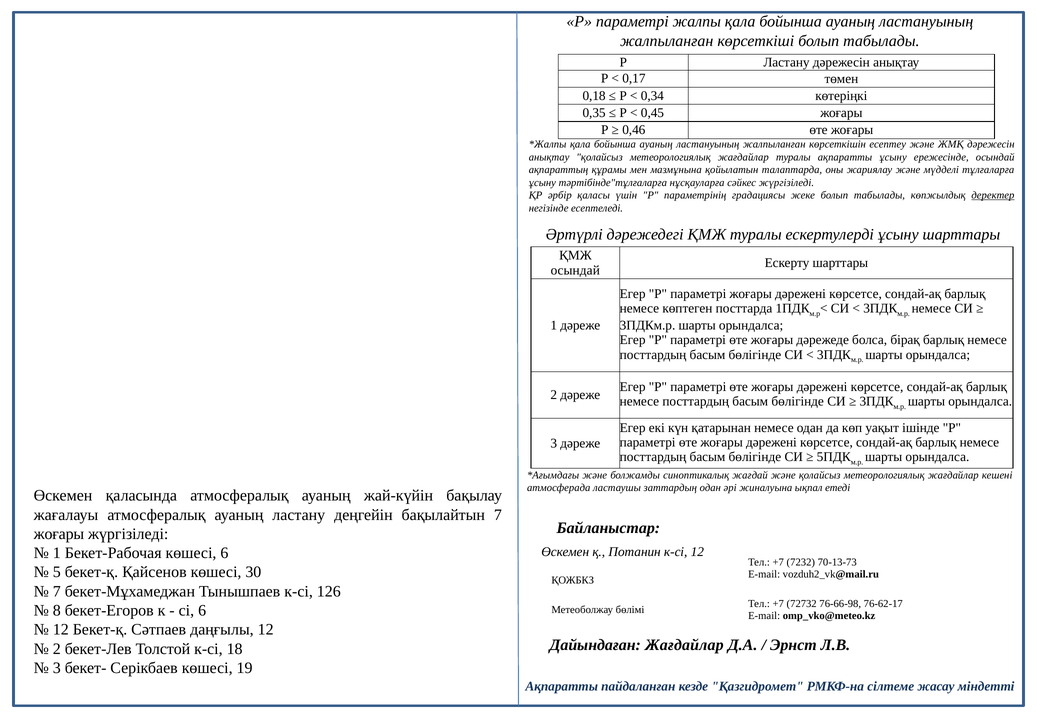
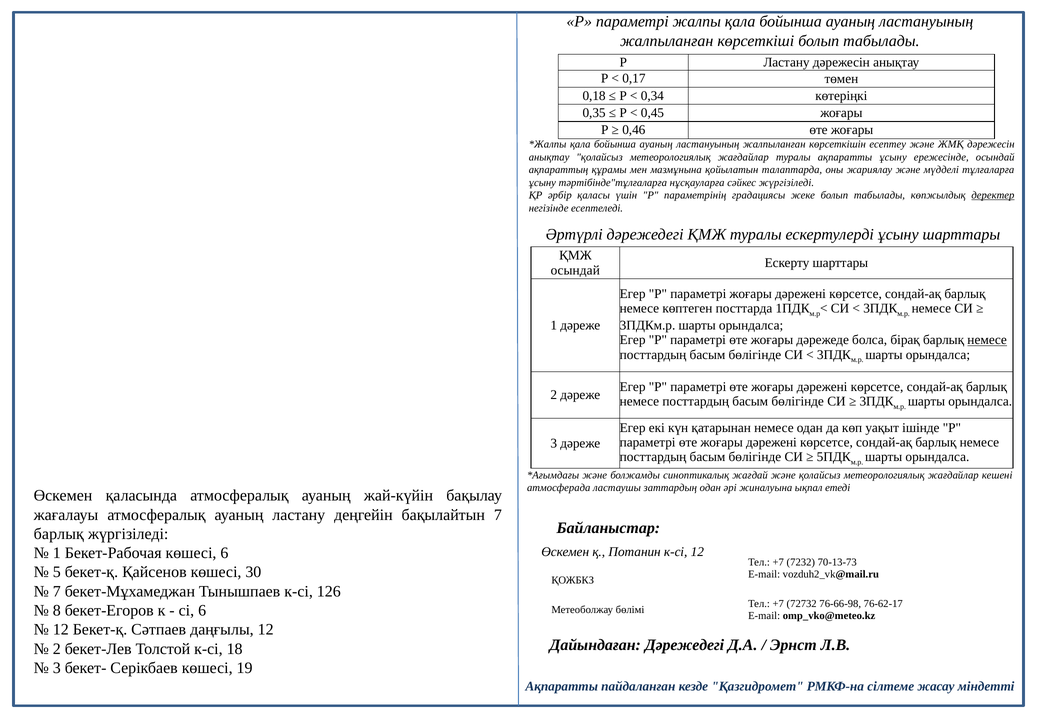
немесе at (987, 340) underline: none -> present
жоғары at (59, 534): жоғары -> барлық
Дайындаған Жағдайлар: Жағдайлар -> Дәрежедегі
